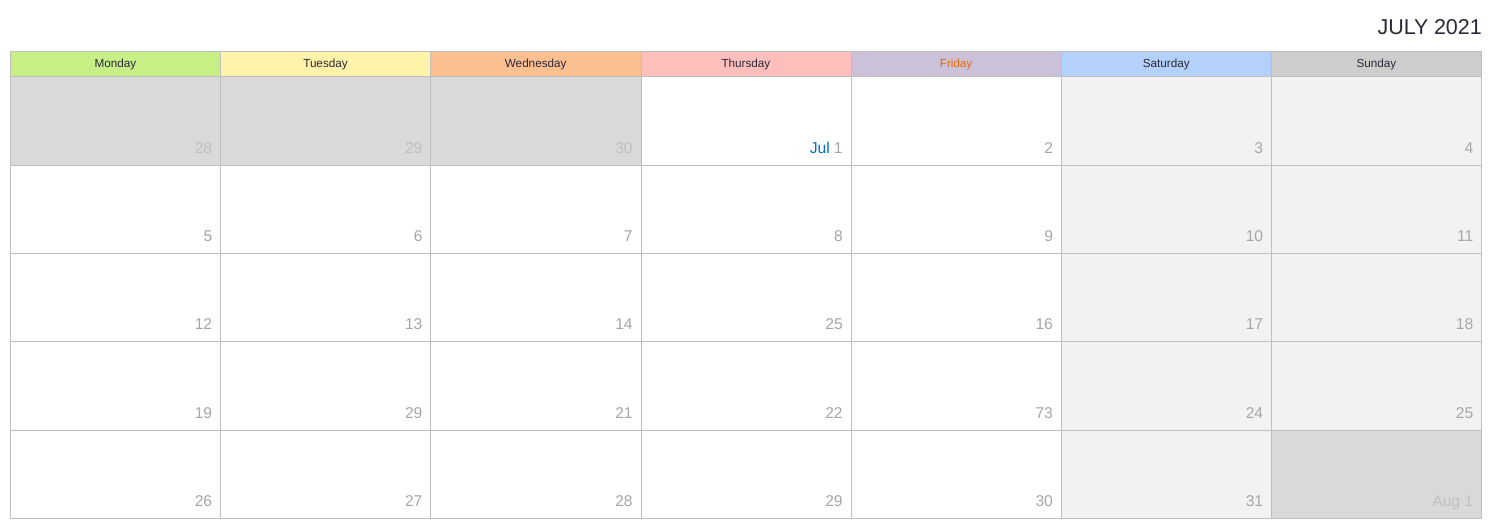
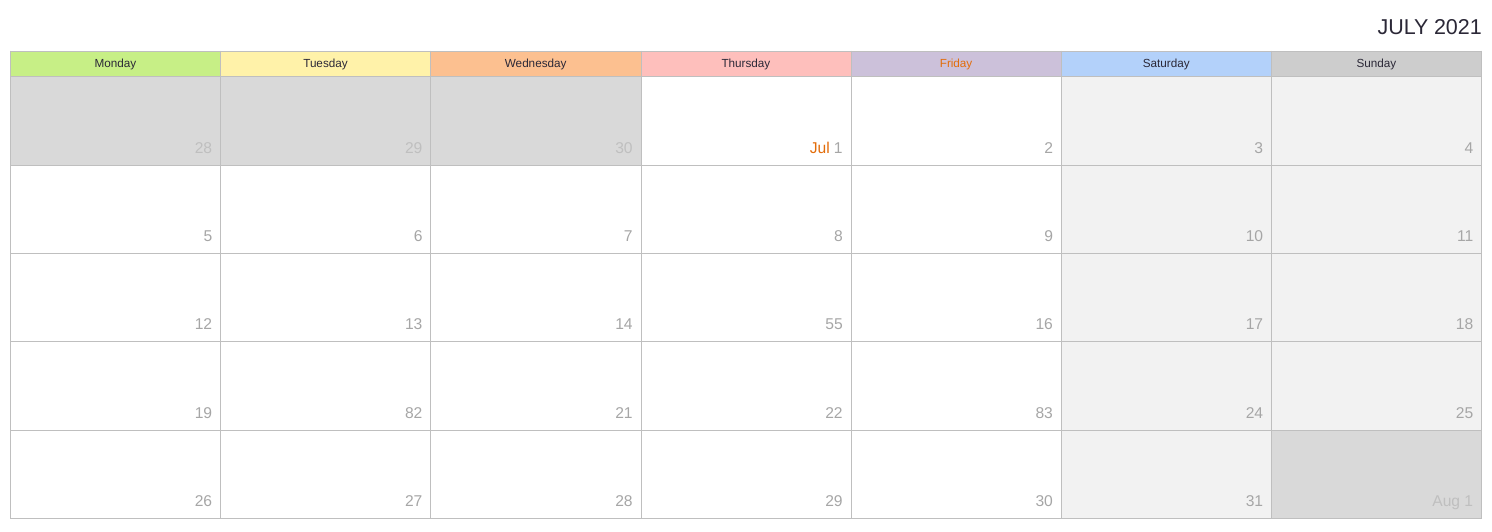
Jul colour: blue -> orange
14 25: 25 -> 55
19 29: 29 -> 82
73: 73 -> 83
